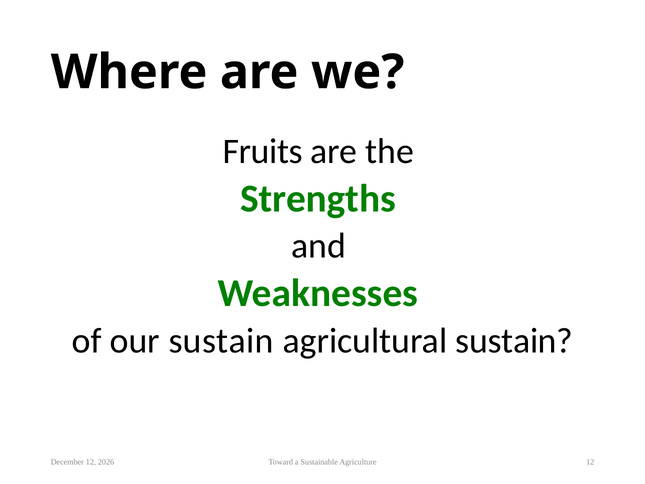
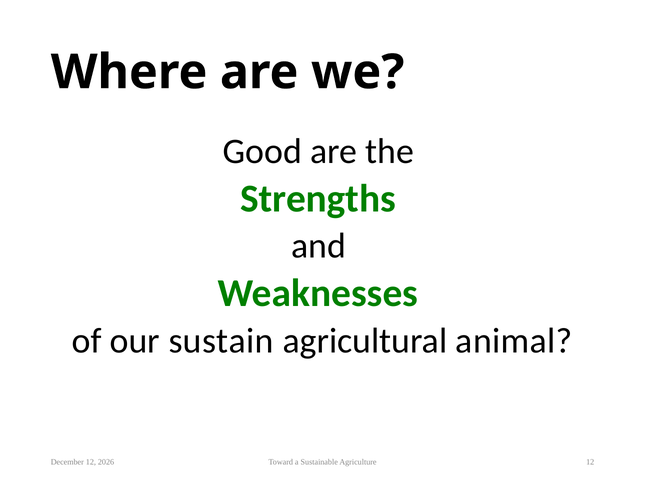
Fruits: Fruits -> Good
agricultural sustain: sustain -> animal
